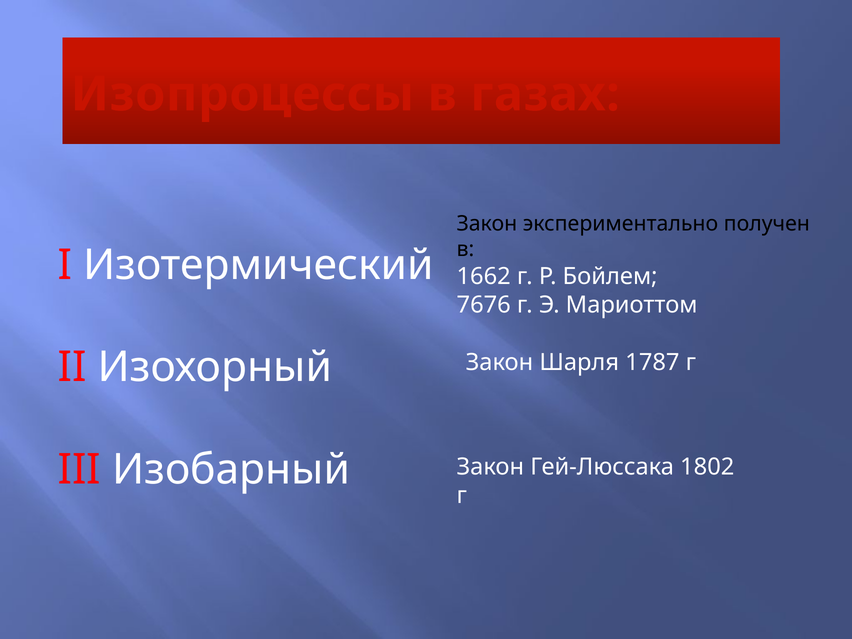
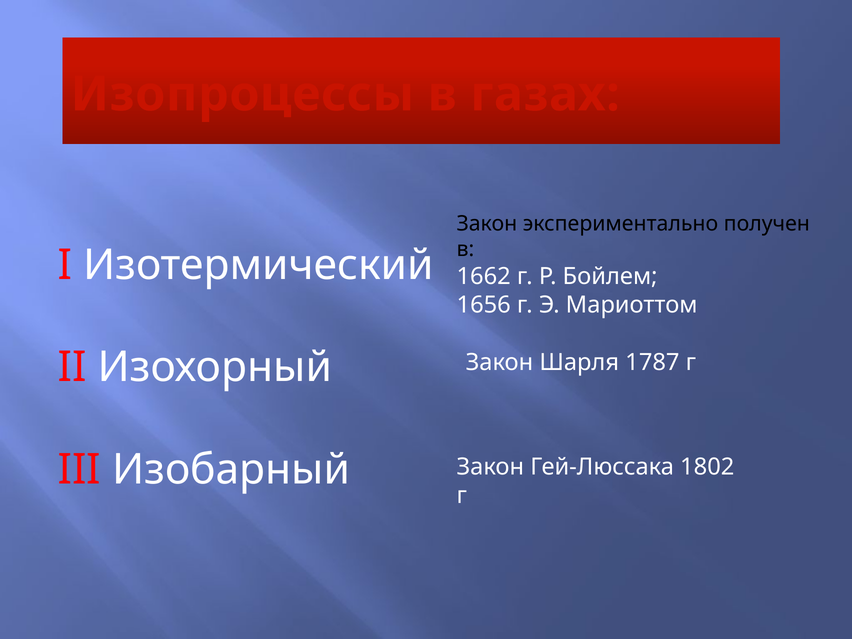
7676: 7676 -> 1656
